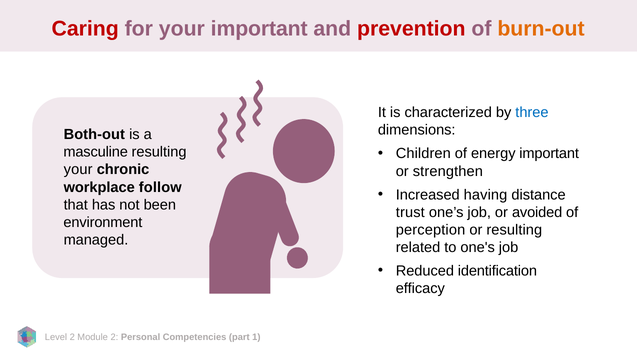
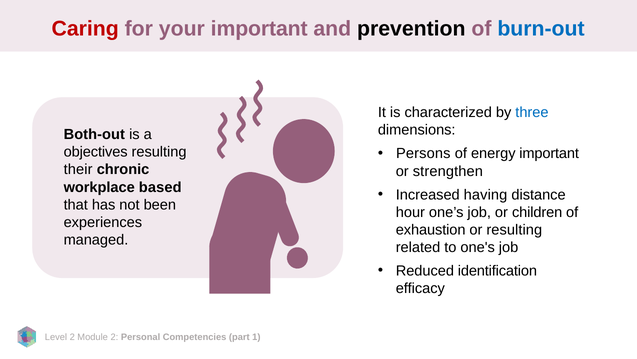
prevention colour: red -> black
burn-out colour: orange -> blue
masculine: masculine -> objectives
Children: Children -> Persons
your at (78, 169): your -> their
follow: follow -> based
trust: trust -> hour
avoided: avoided -> children
environment: environment -> experiences
perception: perception -> exhaustion
